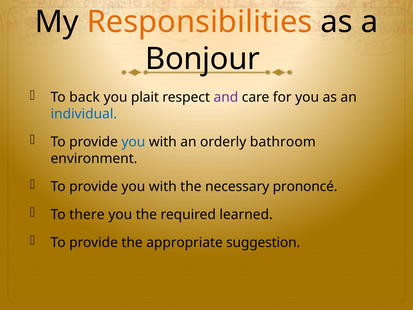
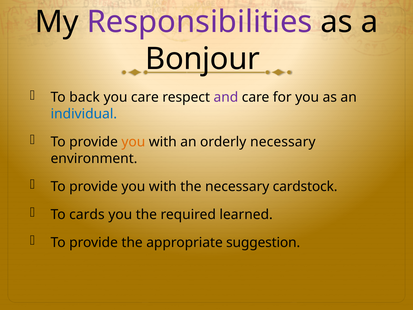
Responsibilities colour: orange -> purple
you plait: plait -> care
you at (133, 142) colour: blue -> orange
orderly bathroom: bathroom -> necessary
prononcé: prononcé -> cardstock
there: there -> cards
